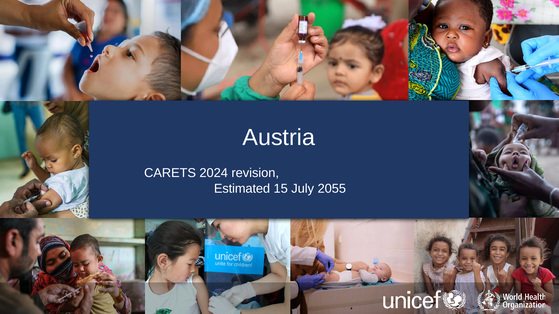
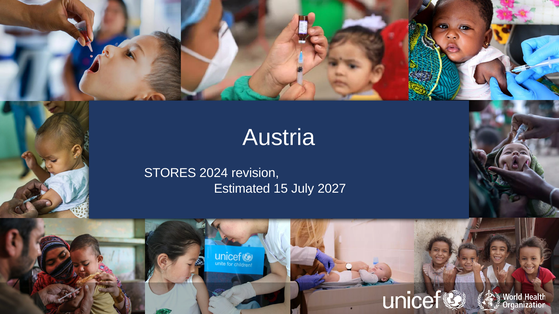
CARETS: CARETS -> STORES
2055: 2055 -> 2027
